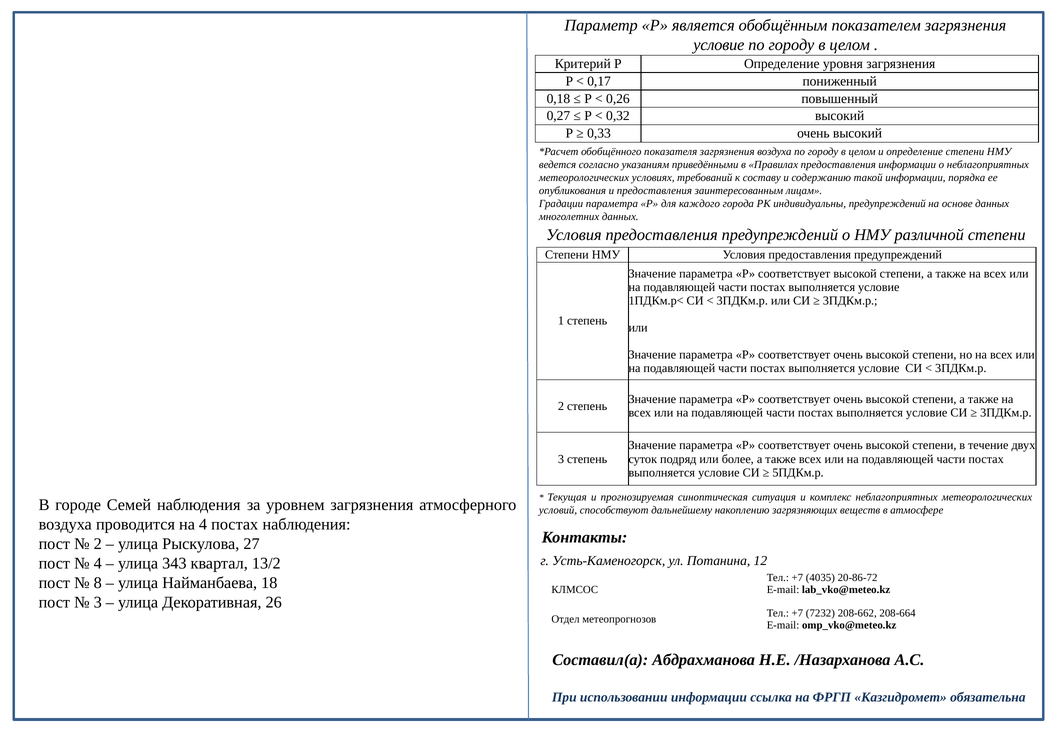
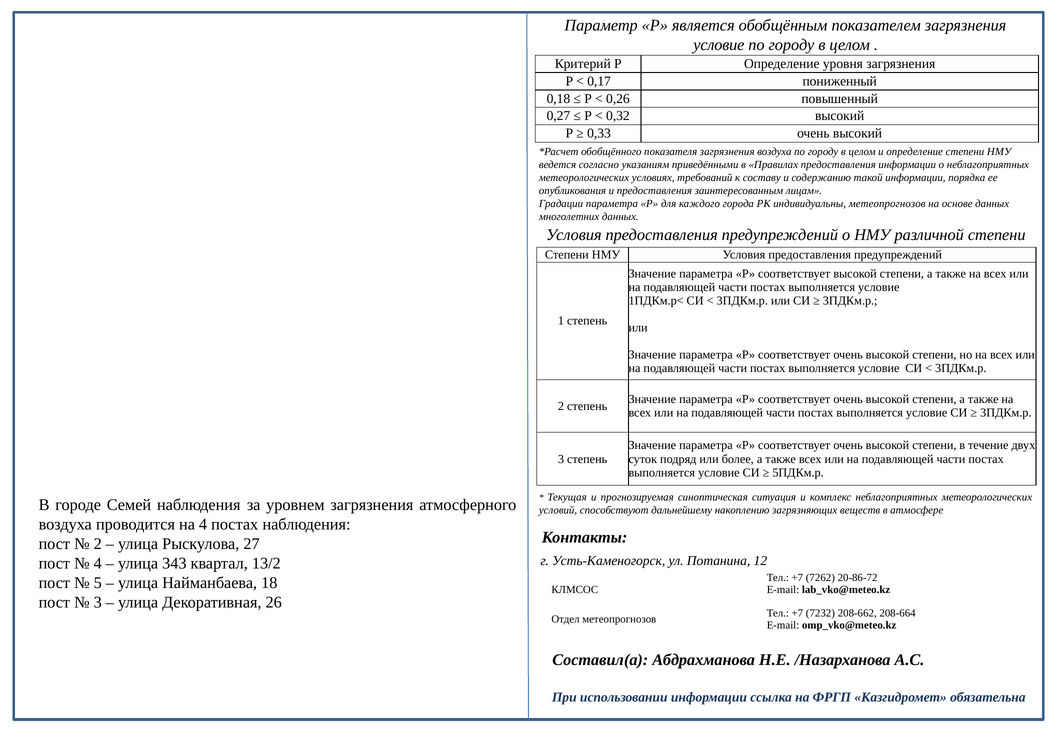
индивидуальны предупреждений: предупреждений -> метеопрогнозов
4035: 4035 -> 7262
8: 8 -> 5
